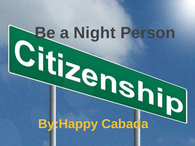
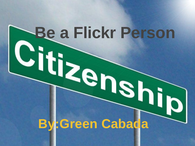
Night: Night -> Flickr
By:Happy: By:Happy -> By:Green
